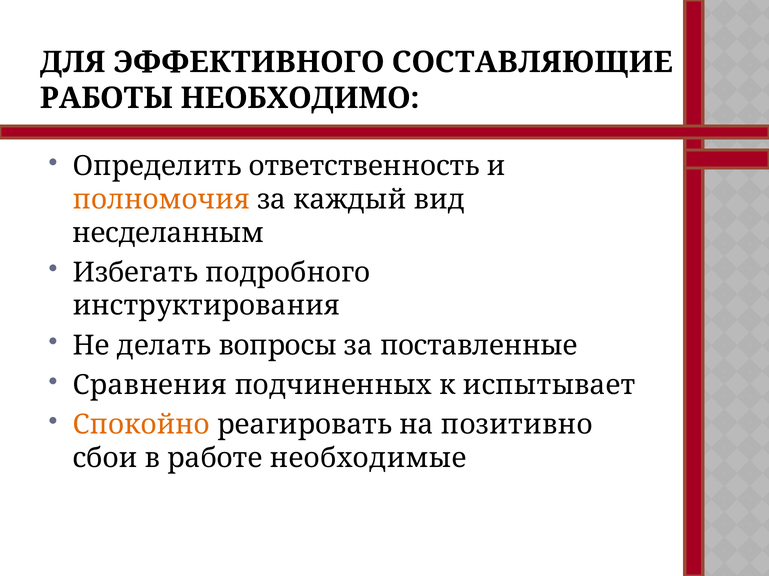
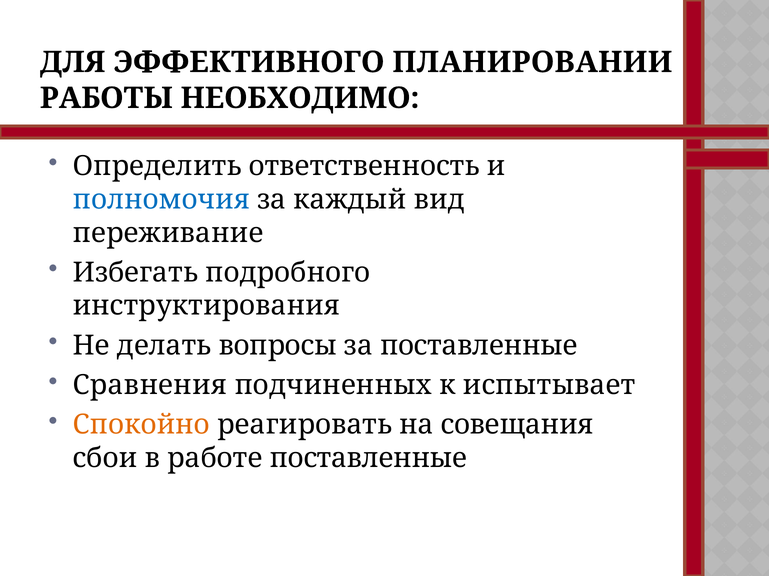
СОСТАВЛЯЮЩИЕ: СОСТАВЛЯЮЩИЕ -> ПЛАНИРОВАНИИ
полномочия colour: orange -> blue
несделанным: несделанным -> переживание
позитивно: позитивно -> совещания
работе необходимые: необходимые -> поставленные
